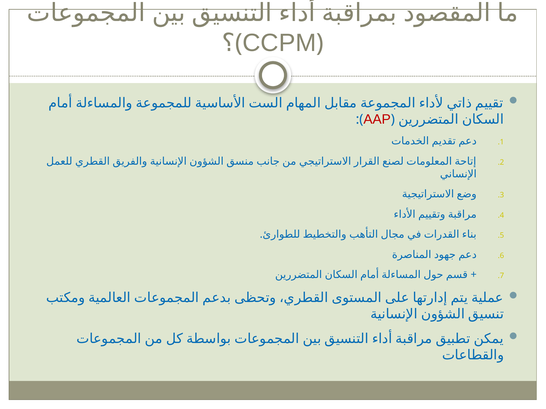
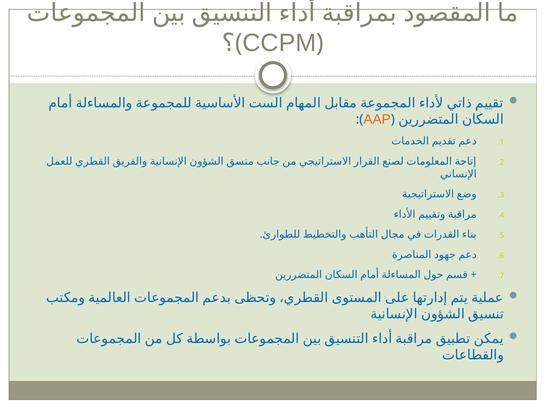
AAP colour: red -> orange
